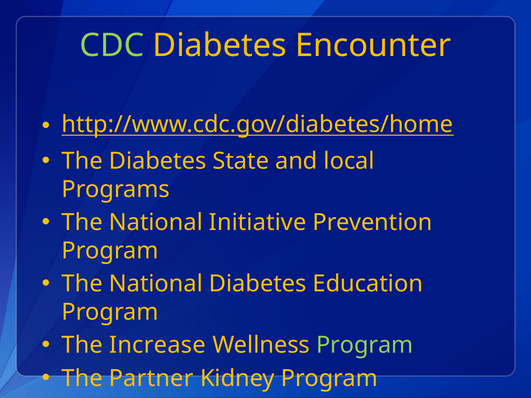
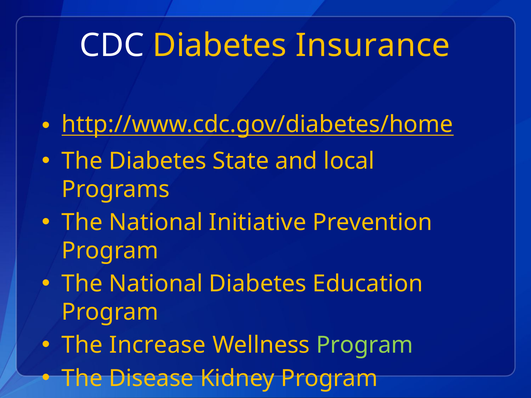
CDC colour: light green -> white
Encounter: Encounter -> Insurance
Partner: Partner -> Disease
